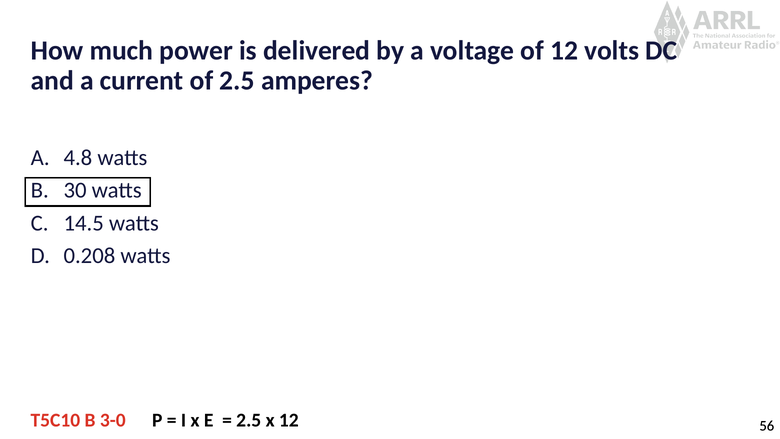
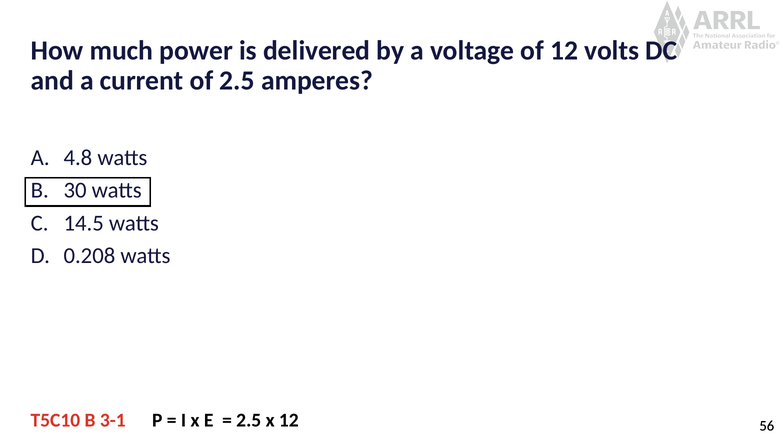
3-0: 3-0 -> 3-1
